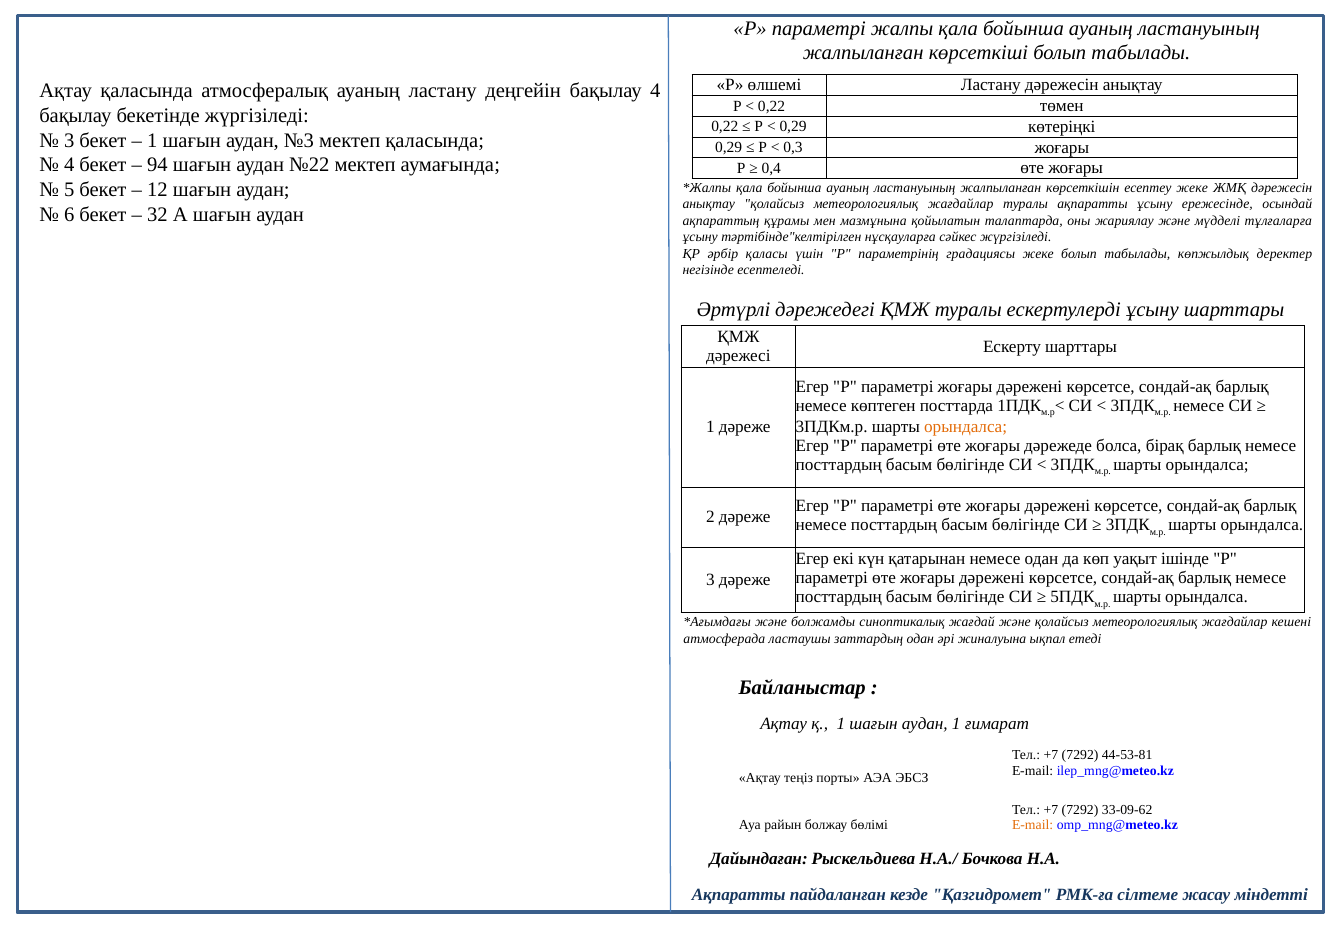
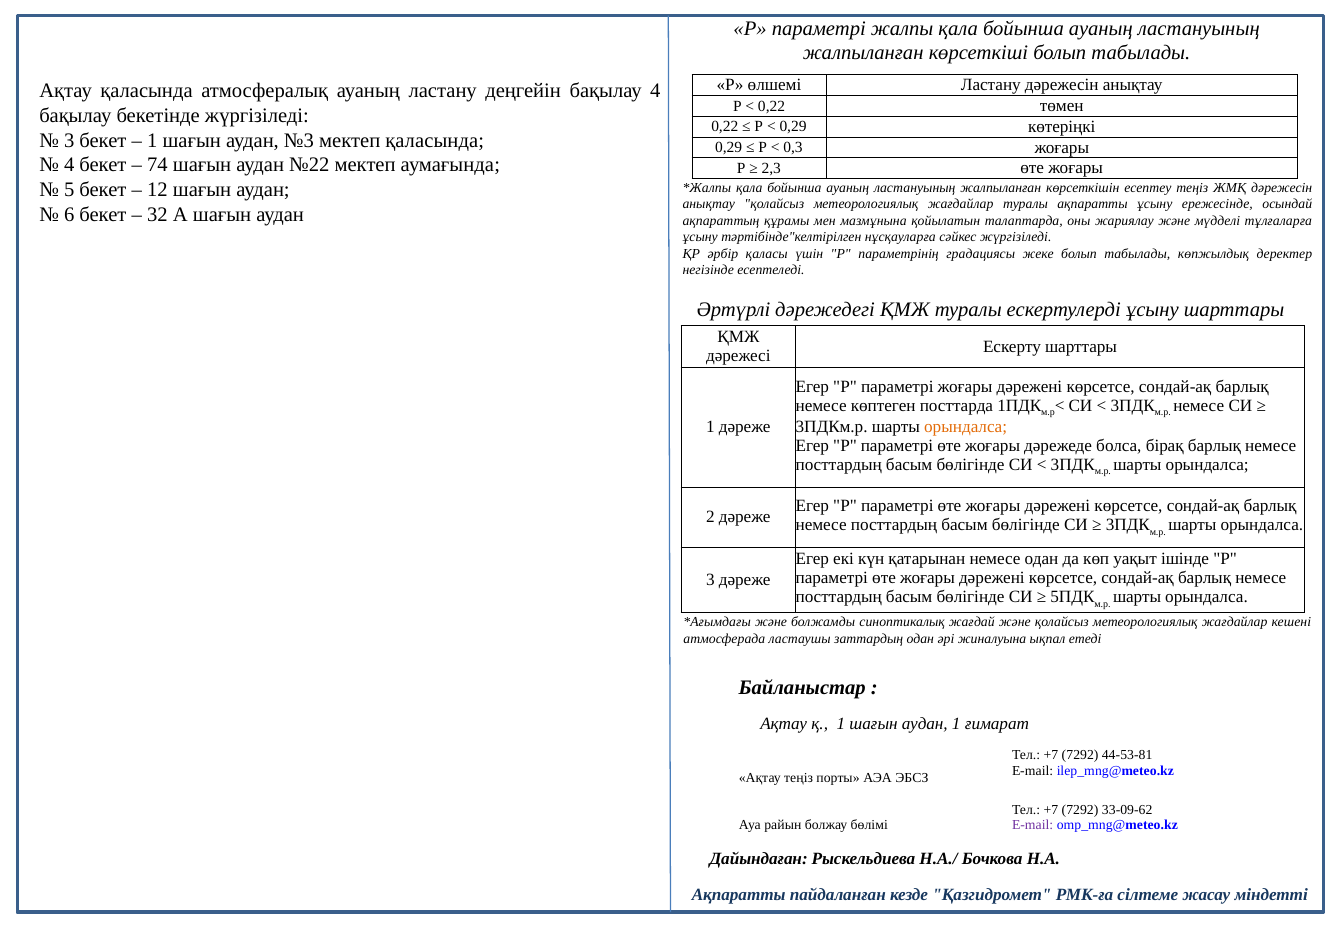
94: 94 -> 74
0,4: 0,4 -> 2,3
есептеу жеке: жеке -> теңіз
E-mail at (1033, 825) colour: orange -> purple
